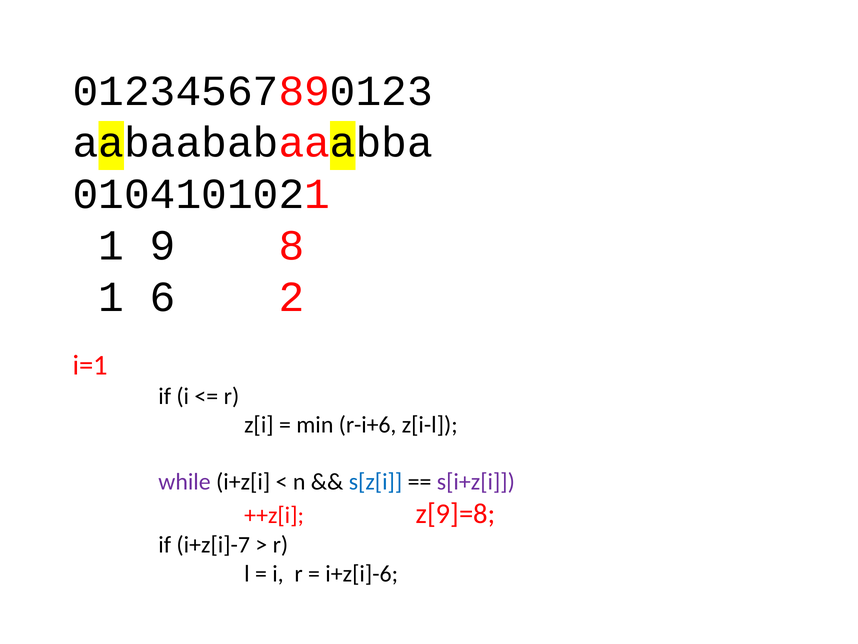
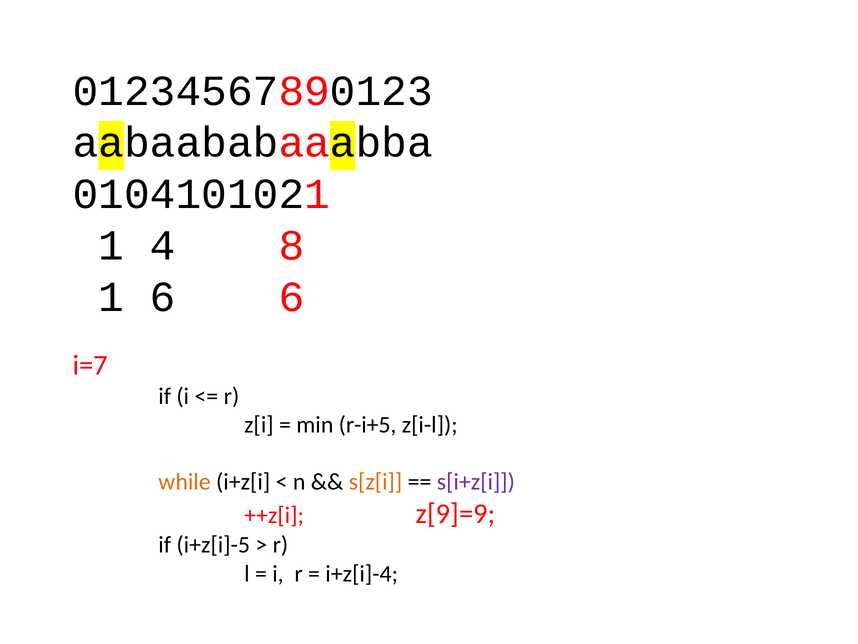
9: 9 -> 4
6 2: 2 -> 6
i=1: i=1 -> i=7
r-i+6: r-i+6 -> r-i+5
while colour: purple -> orange
s[z[i colour: blue -> orange
z[9]=8: z[9]=8 -> z[9]=9
i+z[i]-7: i+z[i]-7 -> i+z[i]-5
i+z[i]-6: i+z[i]-6 -> i+z[i]-4
